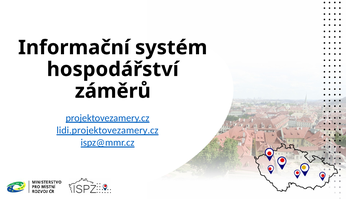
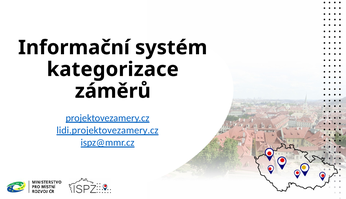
hospodářství: hospodářství -> kategorizace
